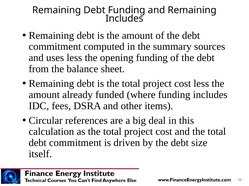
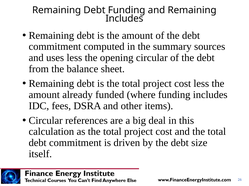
opening funding: funding -> circular
